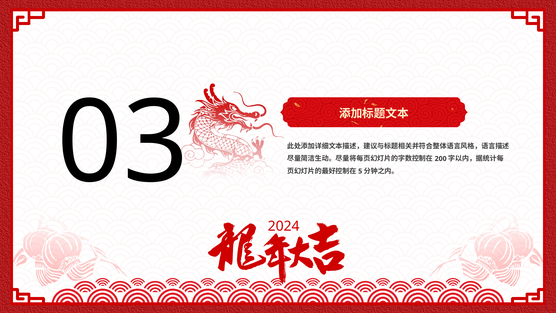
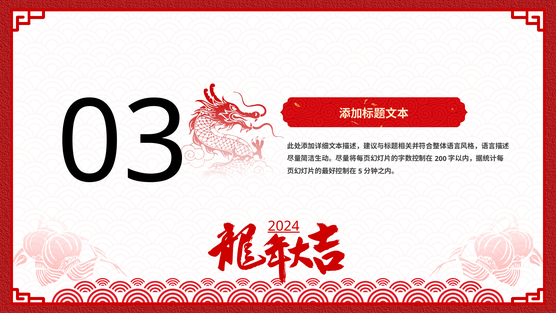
2024 underline: none -> present
